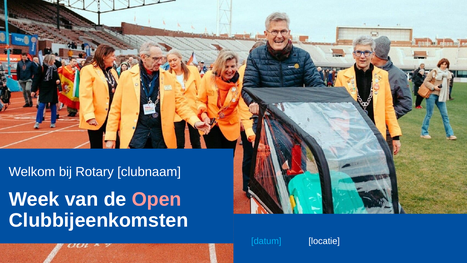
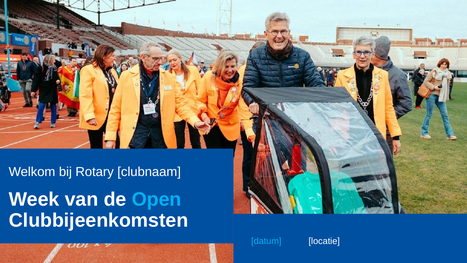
Open colour: pink -> light blue
